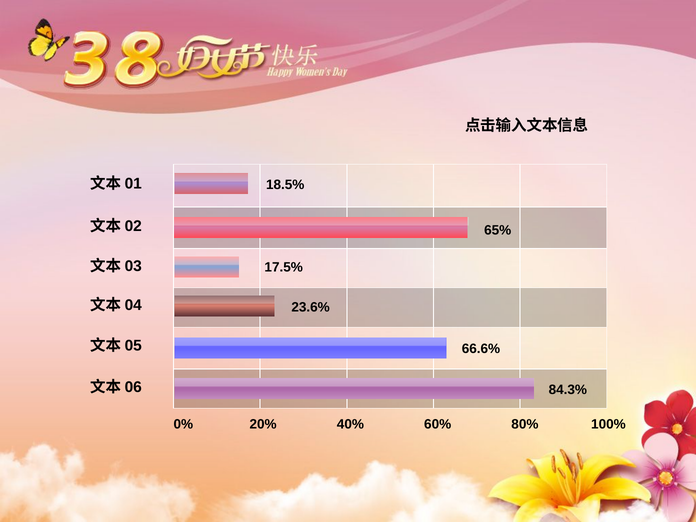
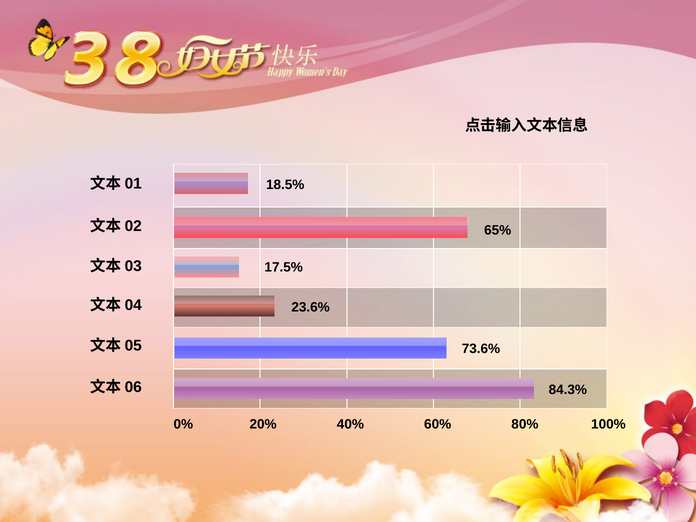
66.6%: 66.6% -> 73.6%
